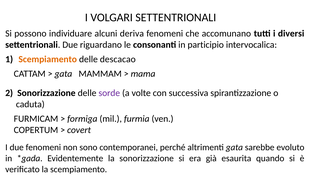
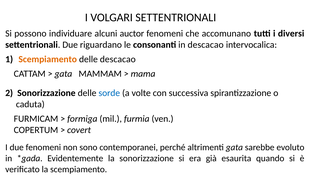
deriva: deriva -> auctor
in participio: participio -> descacao
sorde colour: purple -> blue
